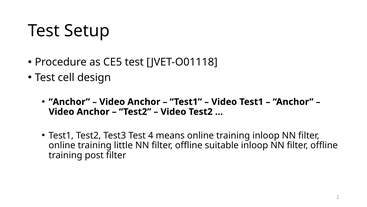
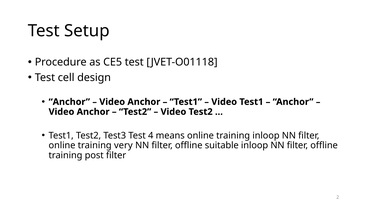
little: little -> very
